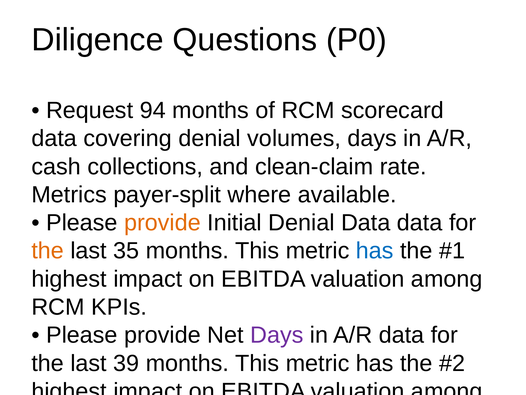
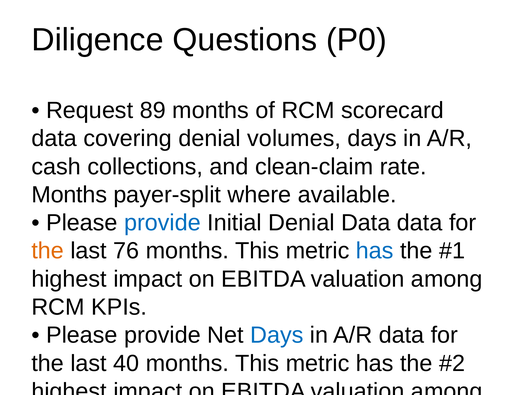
94: 94 -> 89
Metrics at (69, 194): Metrics -> Months
provide at (162, 223) colour: orange -> blue
35: 35 -> 76
Days at (277, 335) colour: purple -> blue
39: 39 -> 40
